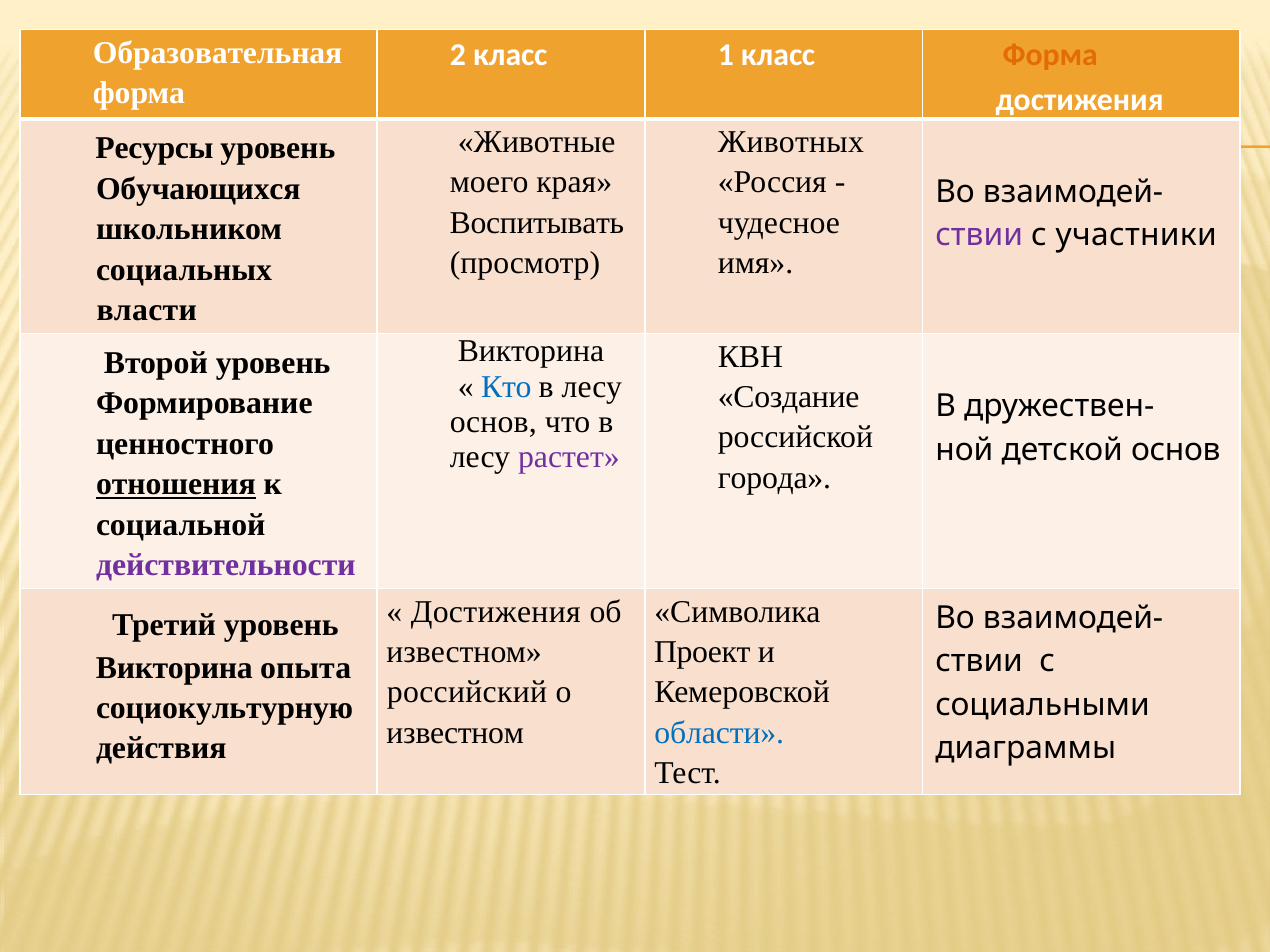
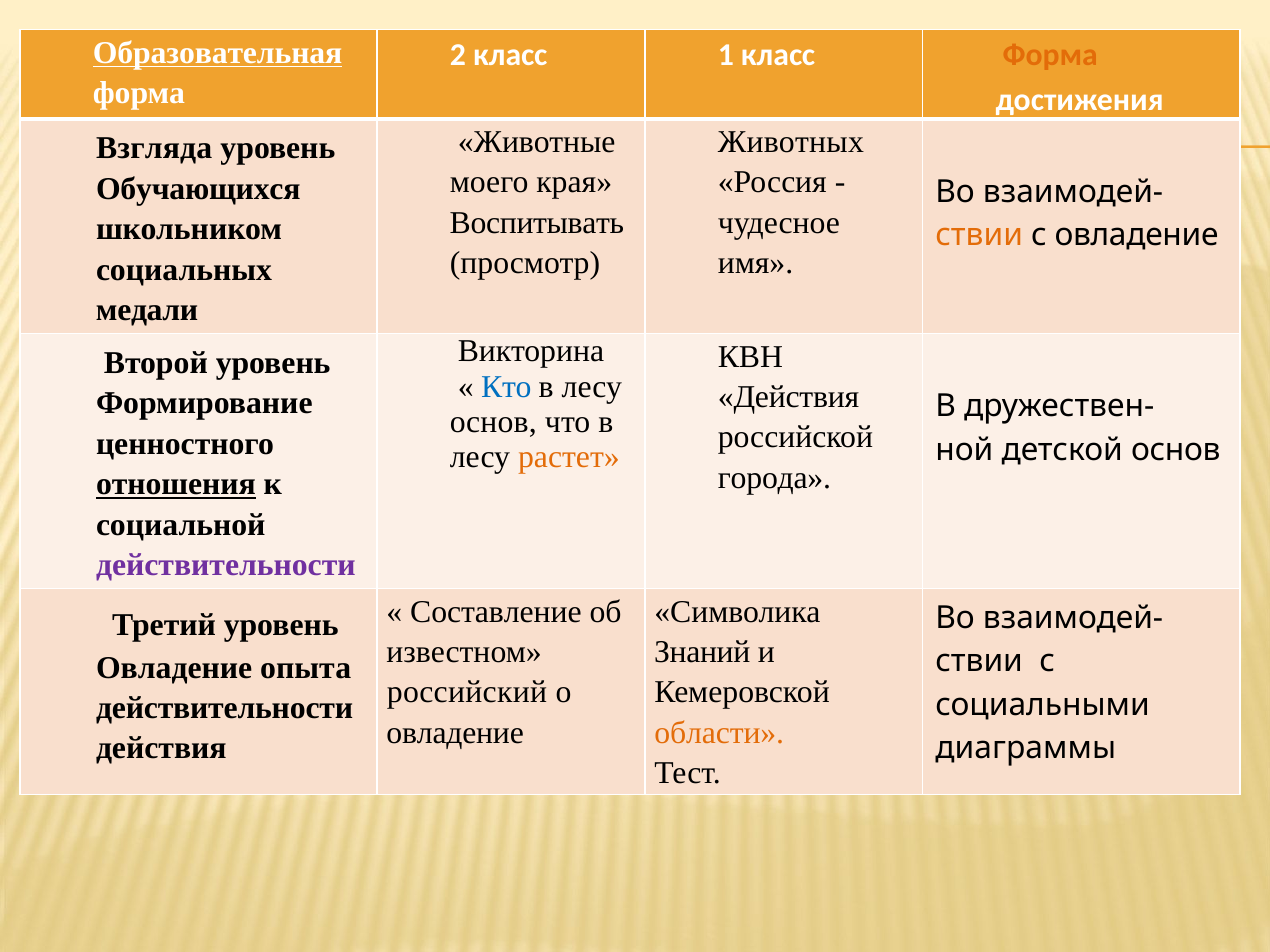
Образовательная underline: none -> present
Ресурсы: Ресурсы -> Взгляда
ствии at (979, 235) colour: purple -> orange
с участники: участники -> овладение
власти: власти -> медали
Создание at (789, 397): Создание -> Действия
растет colour: purple -> orange
Достижения at (496, 612): Достижения -> Составление
Проект: Проект -> Знаний
Викторина at (174, 668): Викторина -> Овладение
социокультурную at (225, 708): социокультурную -> действительности
известном at (455, 733): известном -> овладение
области colour: blue -> orange
